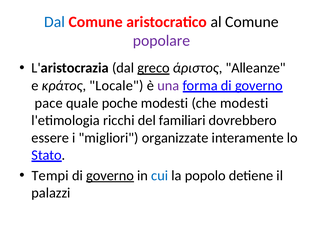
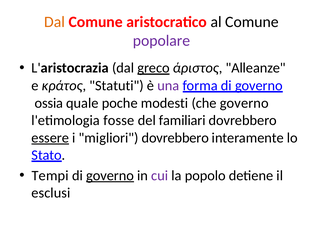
Dal at (55, 22) colour: blue -> orange
Locale: Locale -> Statuti
pace: pace -> ossia
che modesti: modesti -> governo
ricchi: ricchi -> fosse
essere underline: none -> present
migliori organizzate: organizzate -> dovrebbero
cui colour: blue -> purple
palazzi: palazzi -> esclusi
